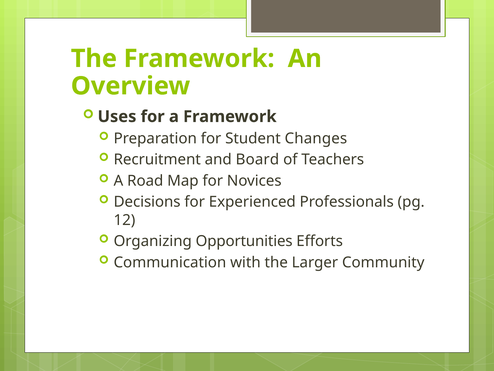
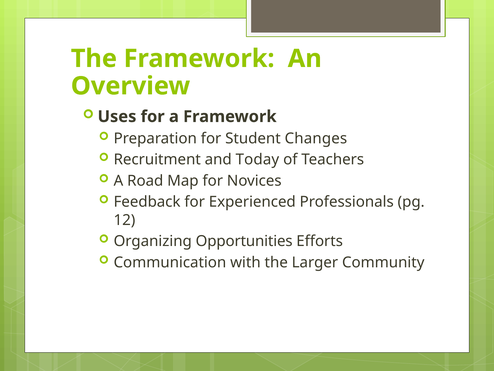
Board: Board -> Today
Decisions: Decisions -> Feedback
